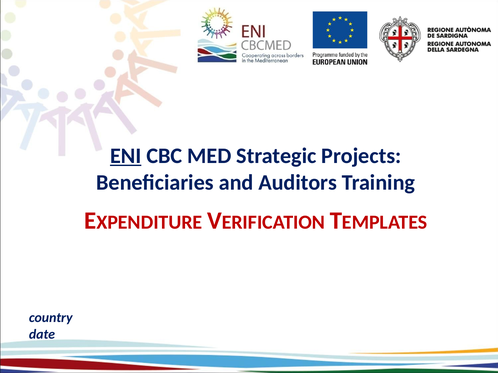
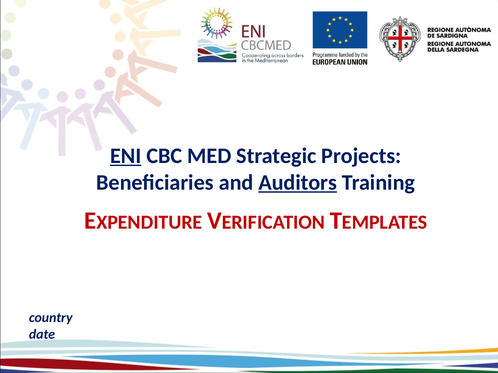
Auditors underline: none -> present
